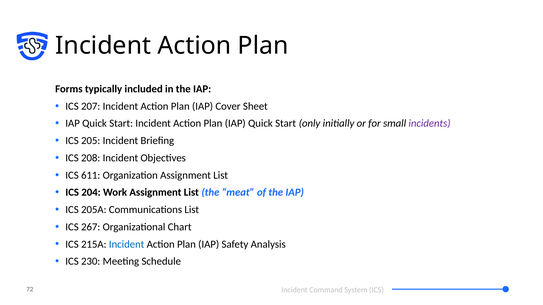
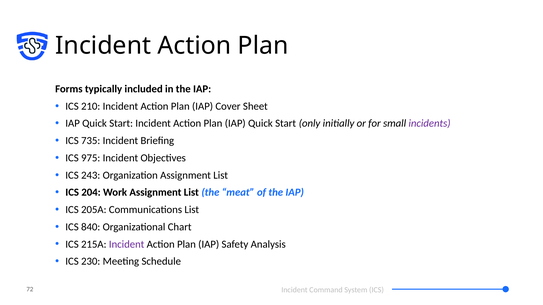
207: 207 -> 210
205: 205 -> 735
208: 208 -> 975
611: 611 -> 243
267: 267 -> 840
Incident at (127, 244) colour: blue -> purple
